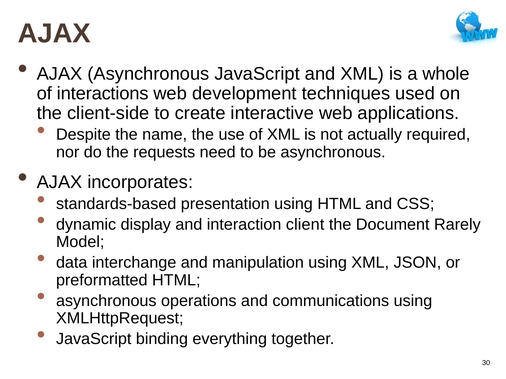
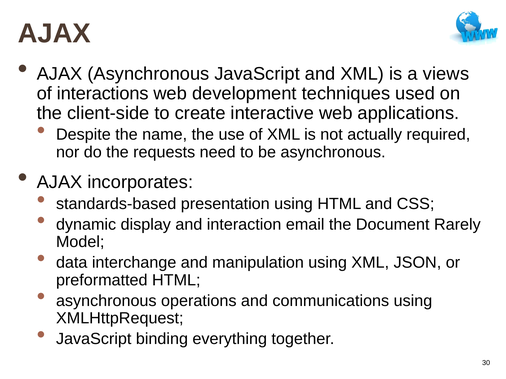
whole: whole -> views
client: client -> email
